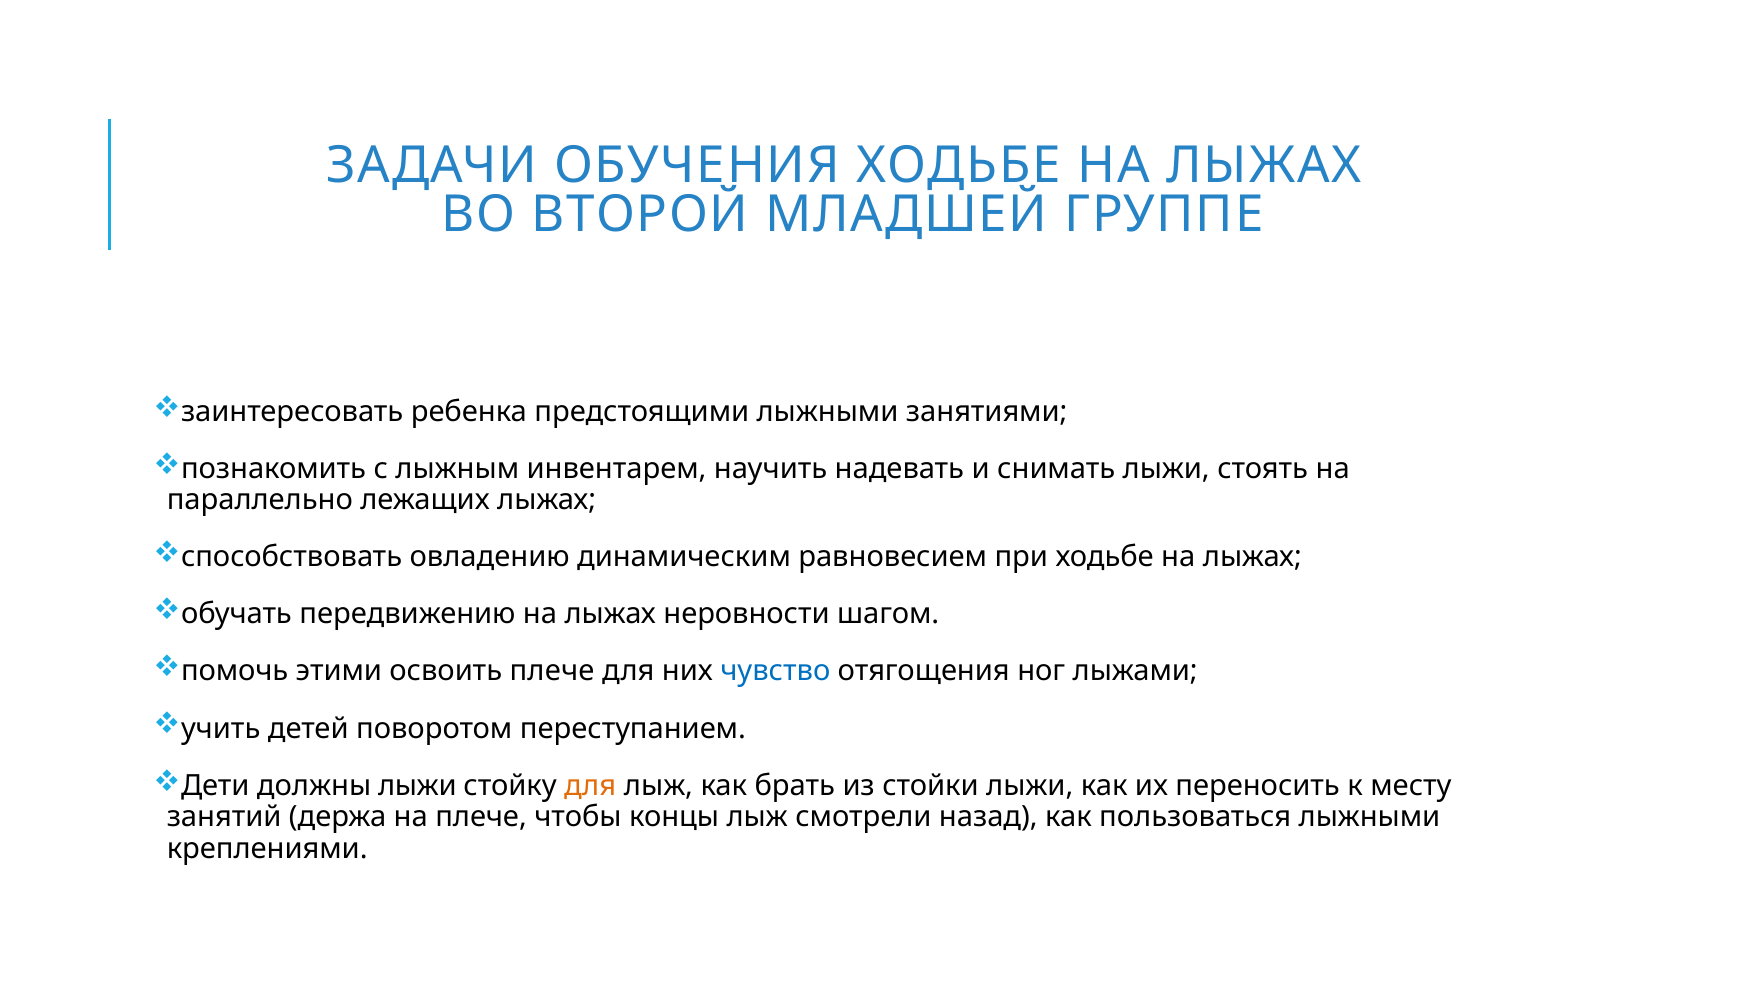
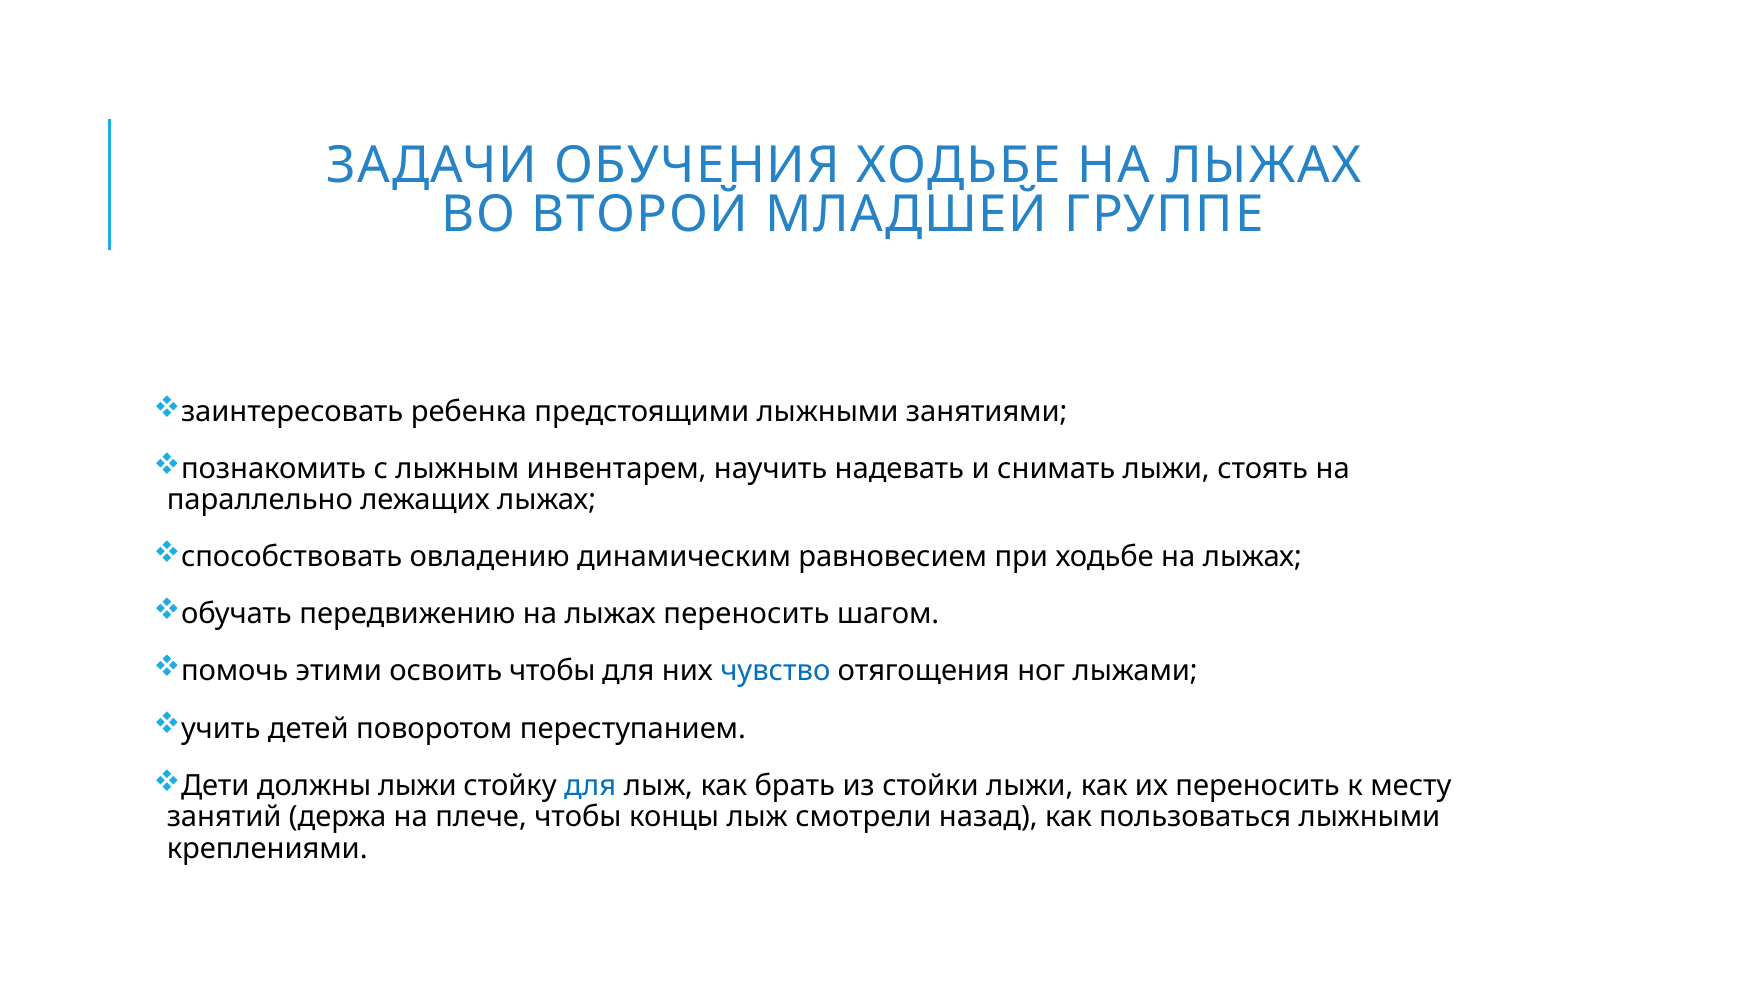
лыжах неровности: неровности -> переносить
освоить плече: плече -> чтобы
для at (590, 785) colour: orange -> blue
